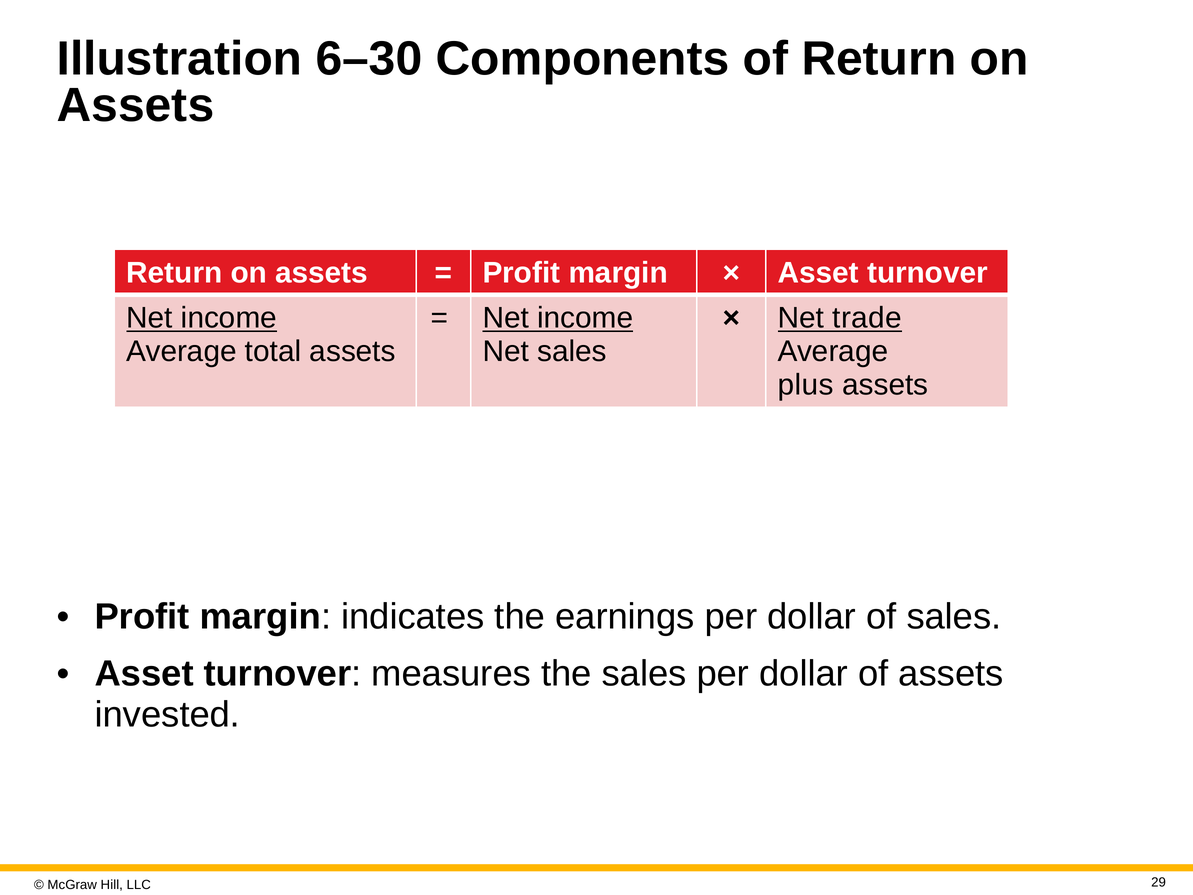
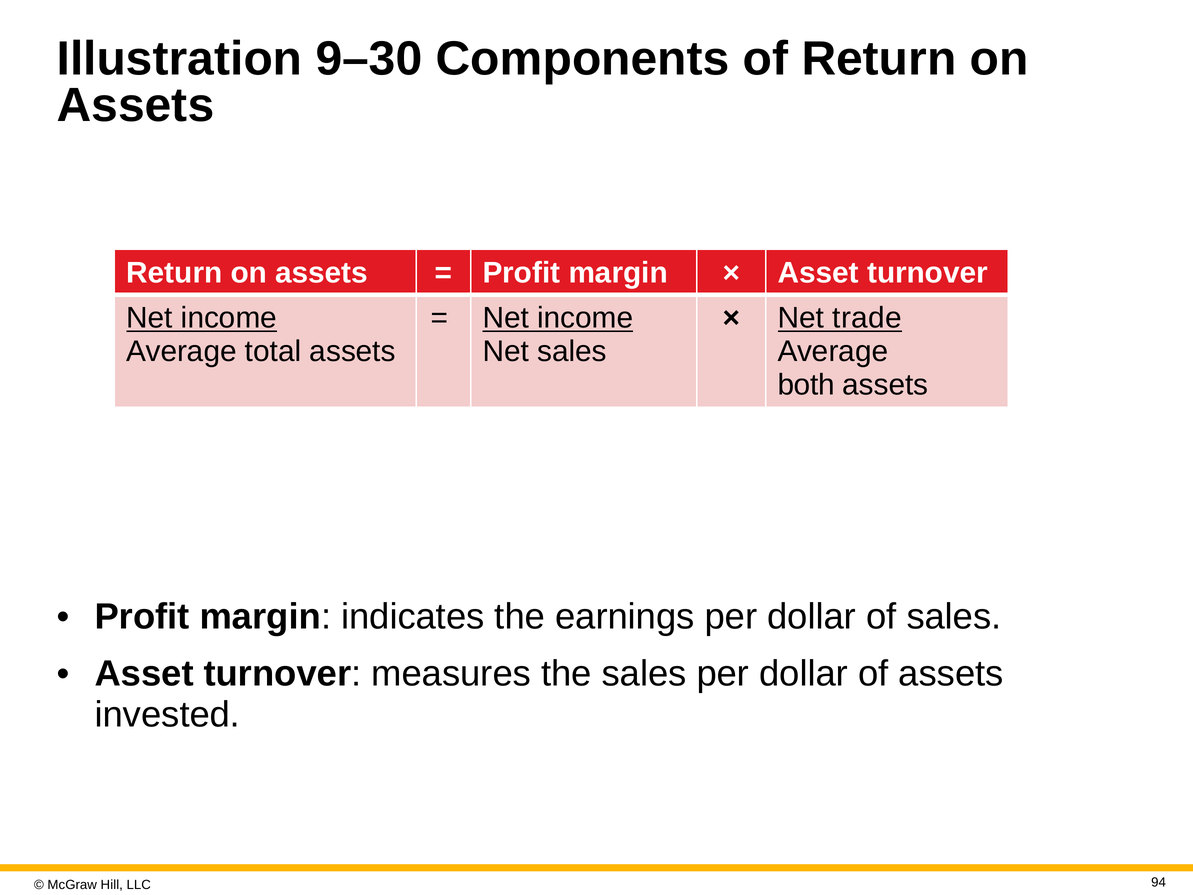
6–30: 6–30 -> 9–30
plus: plus -> both
29: 29 -> 94
